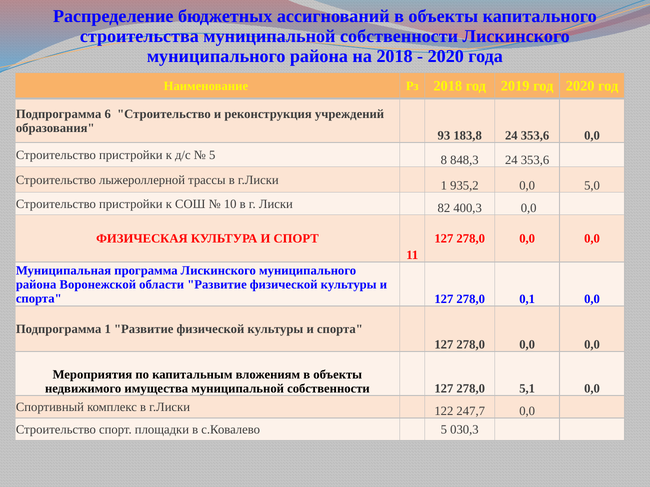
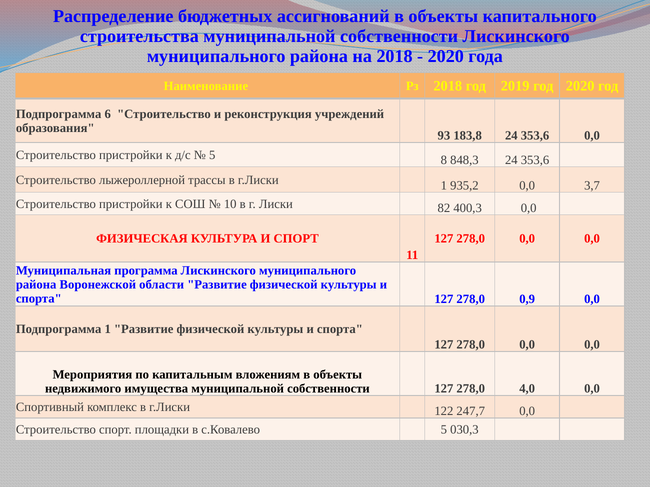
5,0: 5,0 -> 3,7
0,1: 0,1 -> 0,9
5,1: 5,1 -> 4,0
